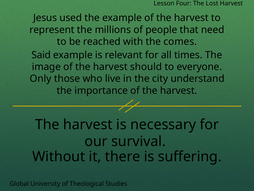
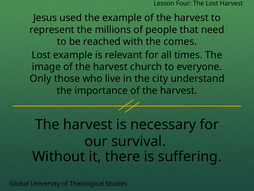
Said at (41, 55): Said -> Lost
should: should -> church
